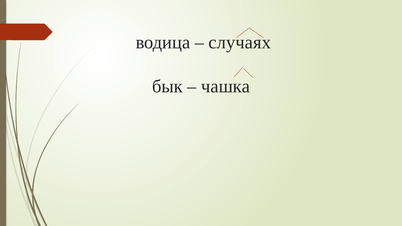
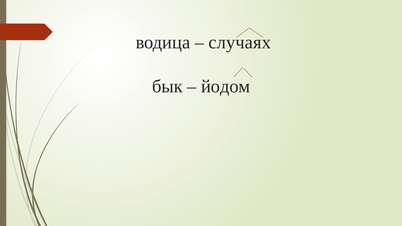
чашка: чашка -> йодом
